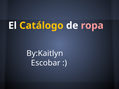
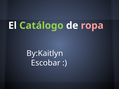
Catálogo colour: yellow -> light green
